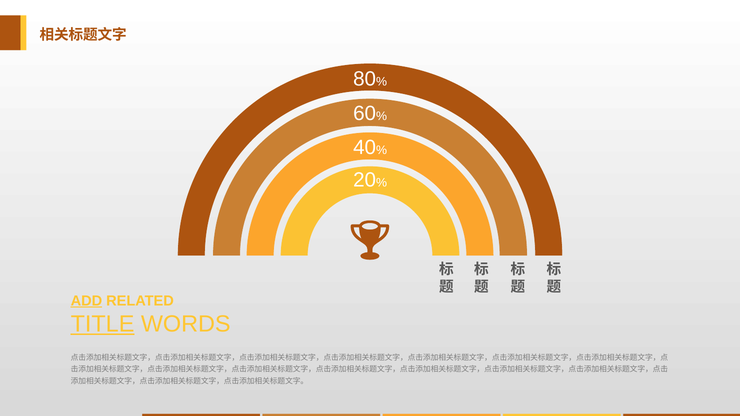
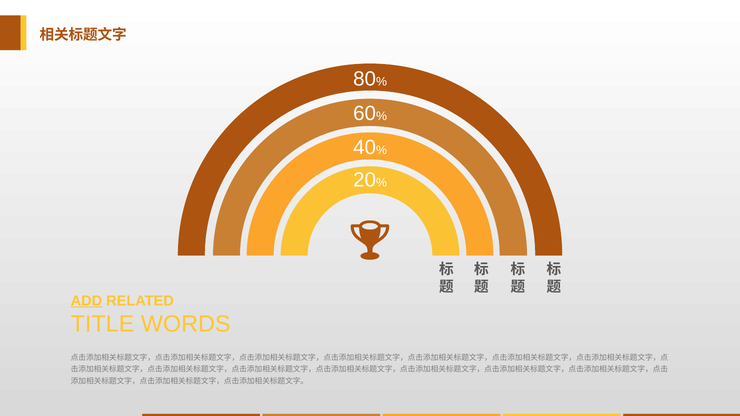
TITLE underline: present -> none
